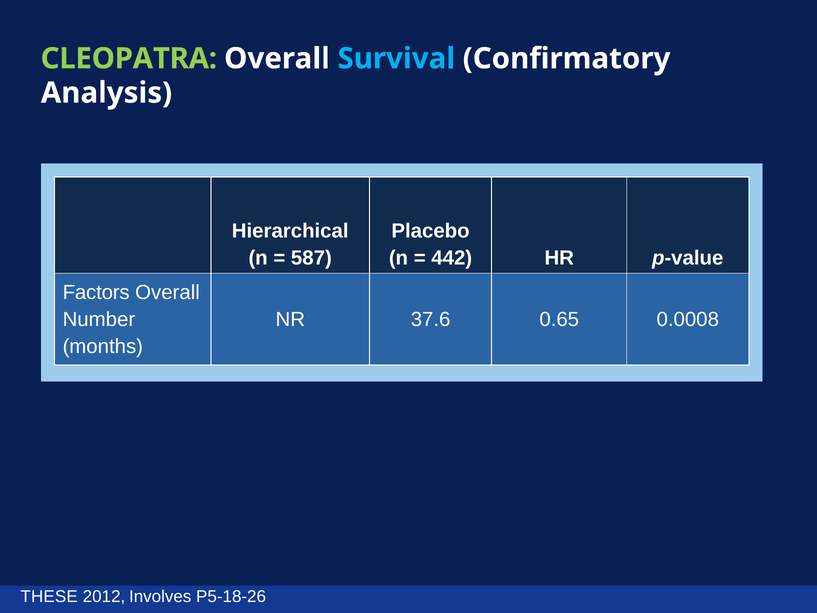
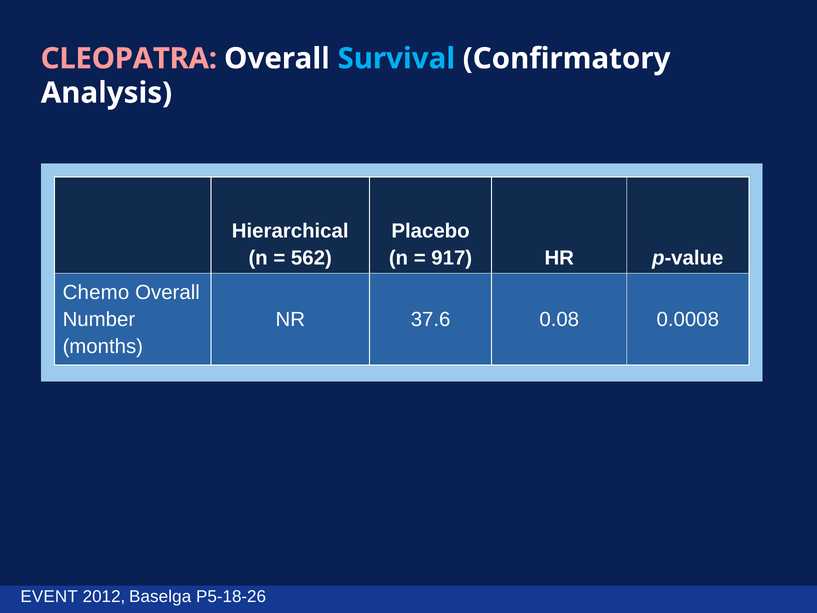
CLEOPATRA colour: light green -> pink
587: 587 -> 562
442: 442 -> 917
Factors: Factors -> Chemo
0.65: 0.65 -> 0.08
THESE: THESE -> EVENT
Involves: Involves -> Baselga
